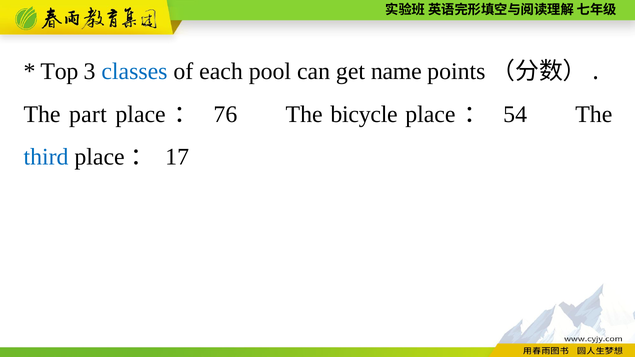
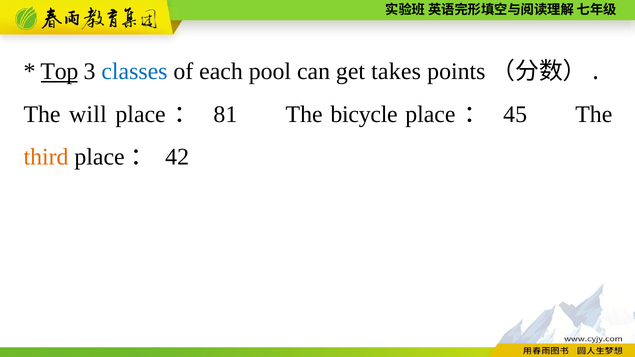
Top underline: none -> present
name: name -> takes
part: part -> will
76: 76 -> 81
54: 54 -> 45
third colour: blue -> orange
17: 17 -> 42
